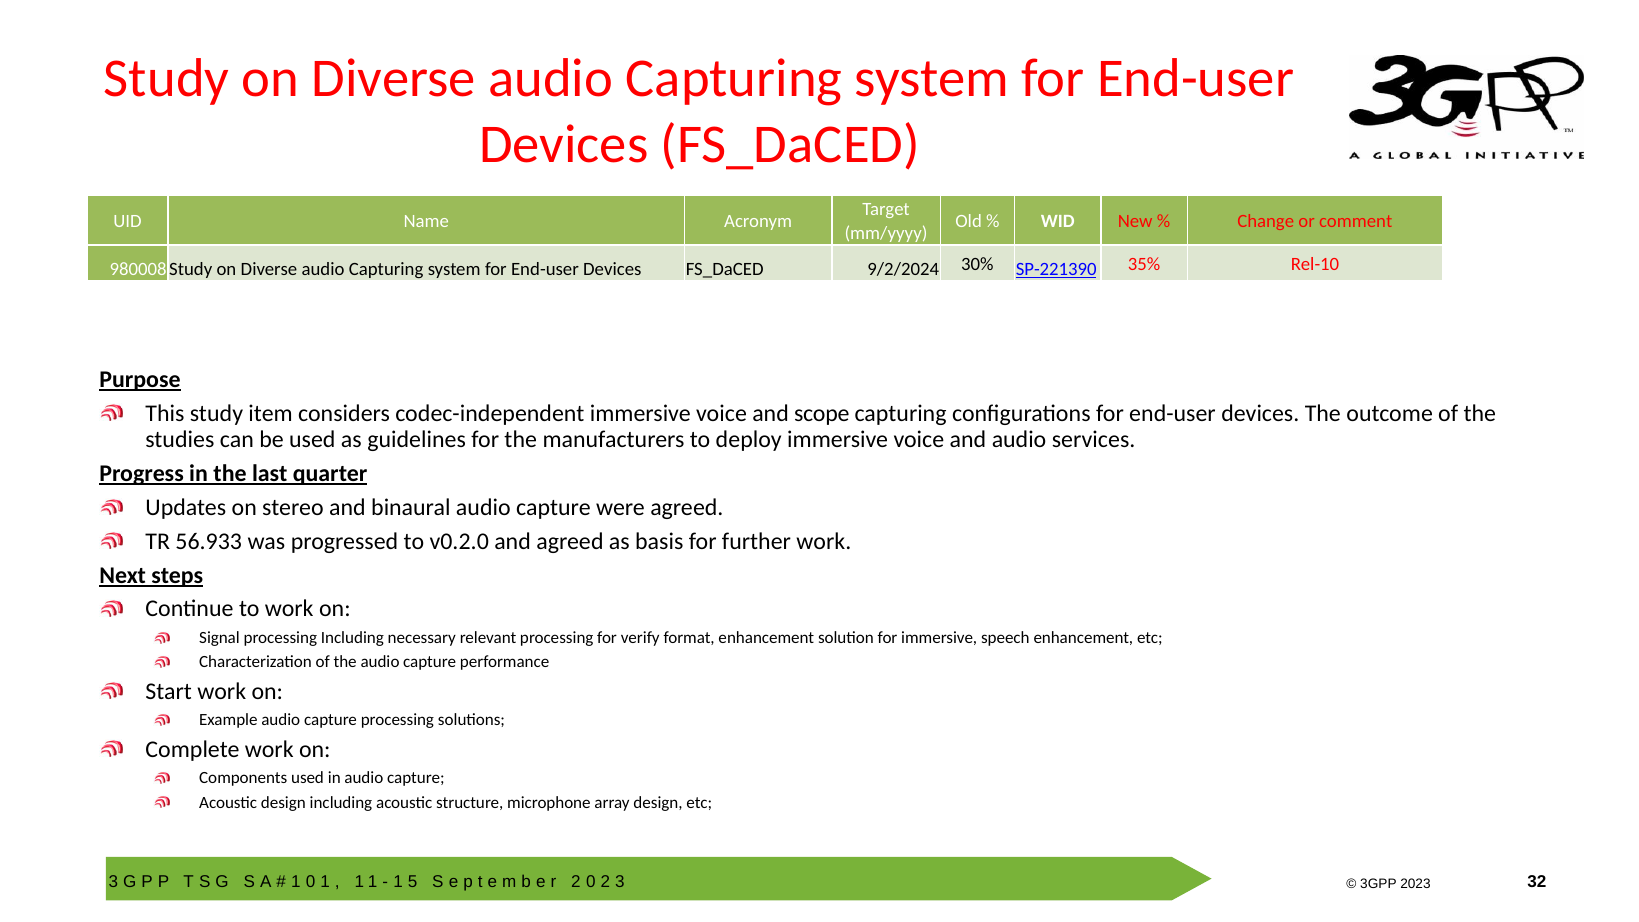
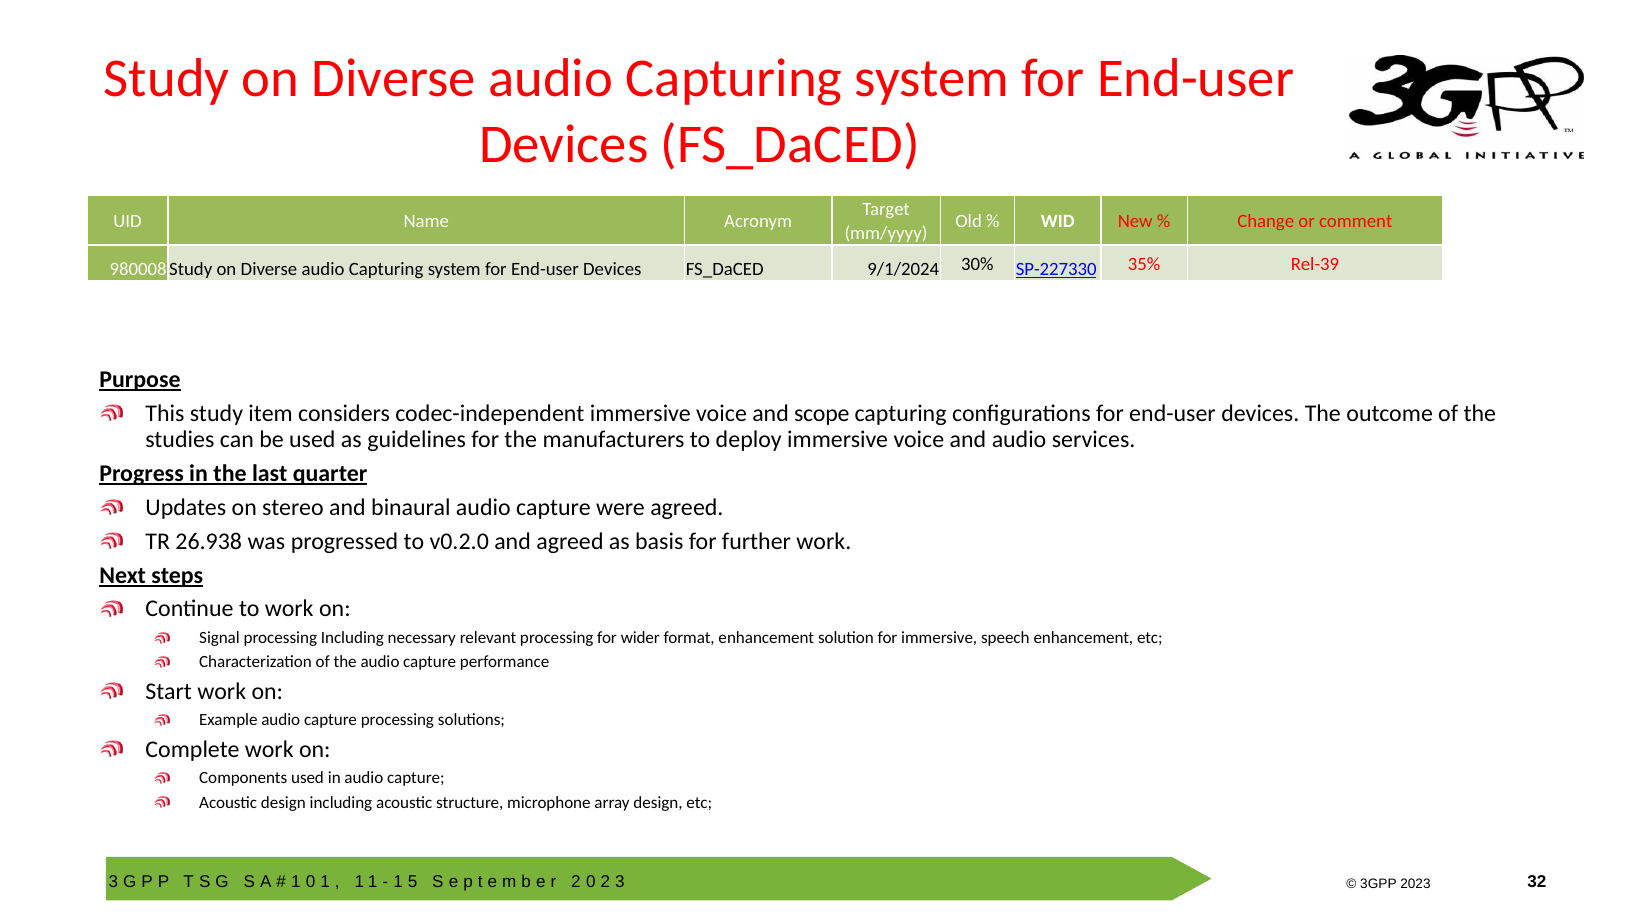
9/2/2024: 9/2/2024 -> 9/1/2024
SP-221390: SP-221390 -> SP-227330
Rel-10: Rel-10 -> Rel-39
56.933: 56.933 -> 26.938
verify: verify -> wider
